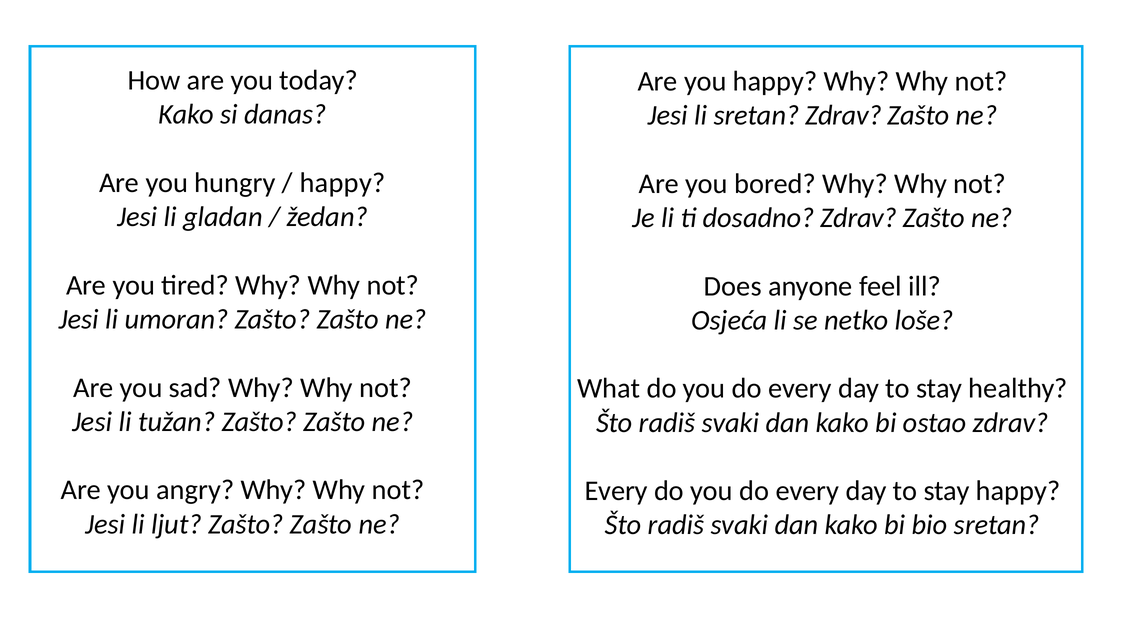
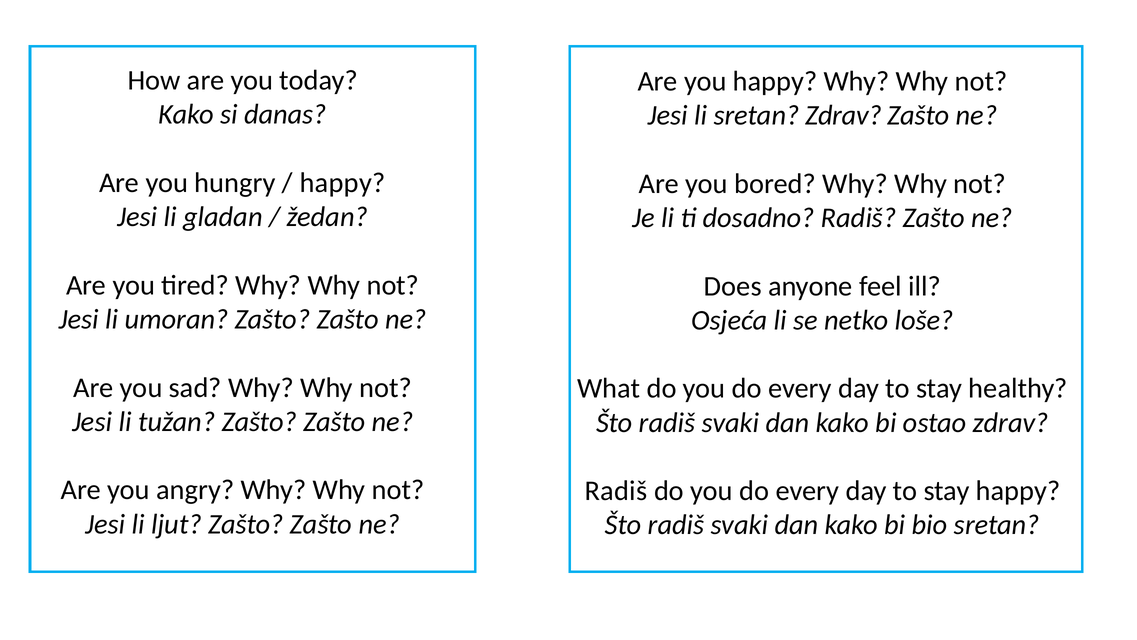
dosadno Zdrav: Zdrav -> Radiš
Every at (616, 491): Every -> Radiš
